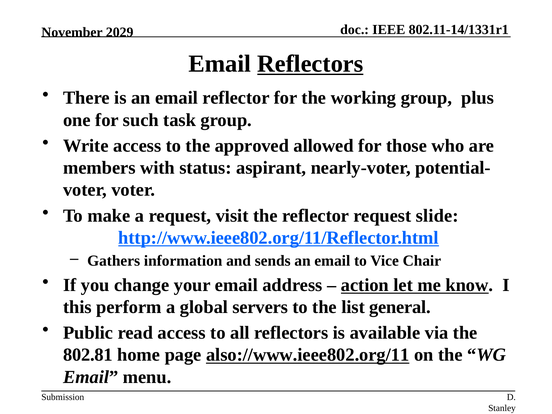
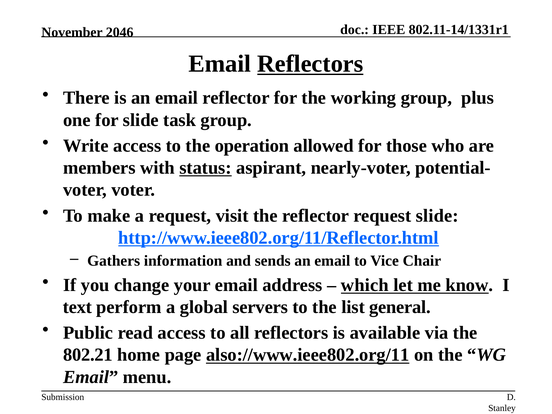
2029: 2029 -> 2046
for such: such -> slide
approved: approved -> operation
status underline: none -> present
action: action -> which
this: this -> text
802.81: 802.81 -> 802.21
